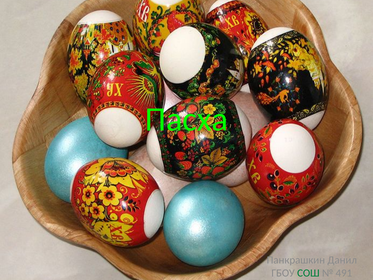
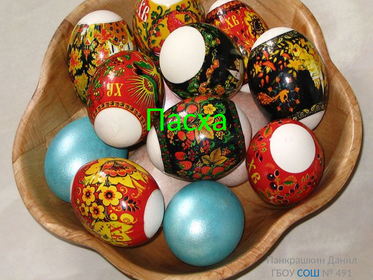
СОШ colour: green -> blue
